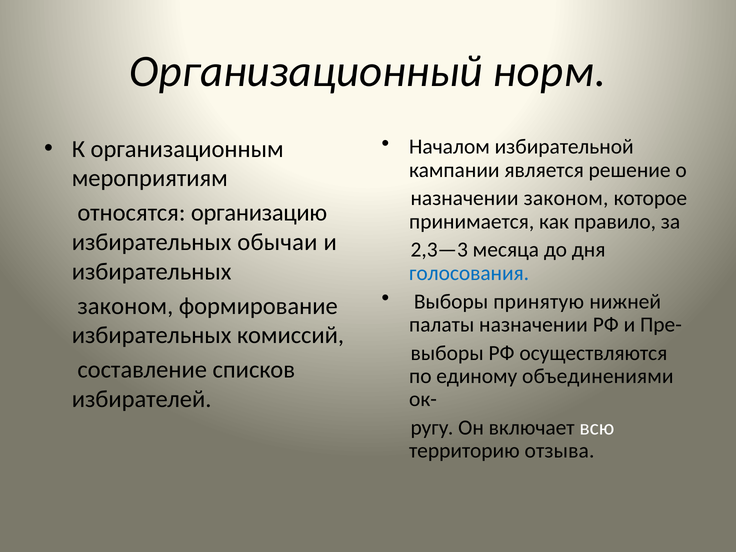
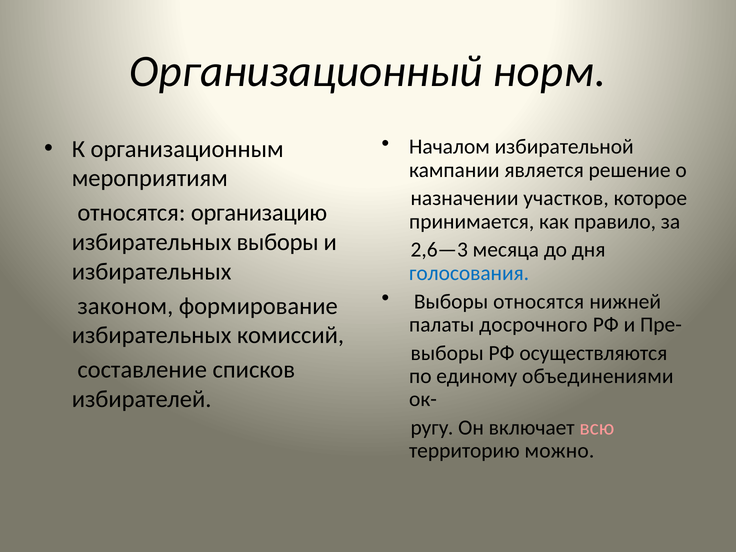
назначении законом: законом -> участков
избирательных обычаи: обычаи -> выборы
2,3—3: 2,3—3 -> 2,6—3
Выборы принятую: принятую -> относятся
палаты назначении: назначении -> досрочного
всю colour: white -> pink
отзыва: отзыва -> можно
